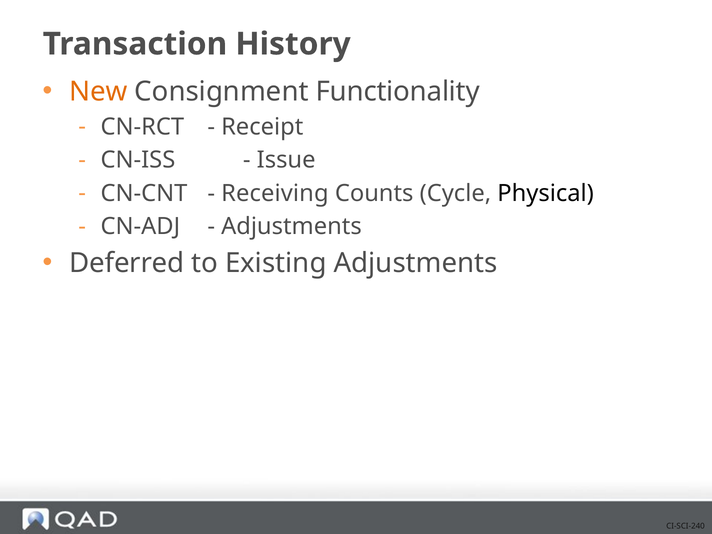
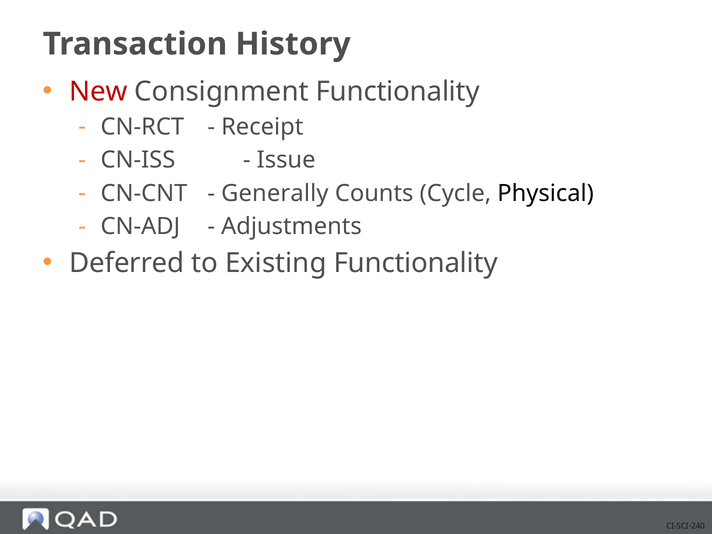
New colour: orange -> red
Receiving: Receiving -> Generally
Existing Adjustments: Adjustments -> Functionality
